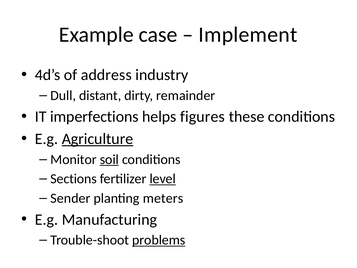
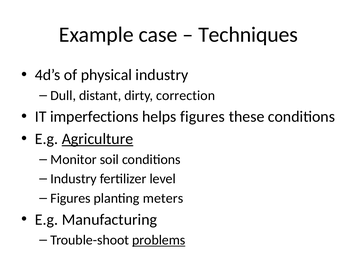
Implement: Implement -> Techniques
address: address -> physical
remainder: remainder -> correction
soil underline: present -> none
Sections at (74, 179): Sections -> Industry
level underline: present -> none
Sender at (70, 198): Sender -> Figures
